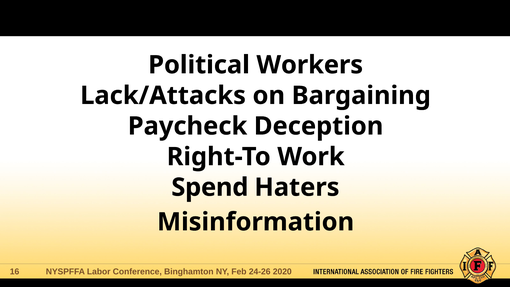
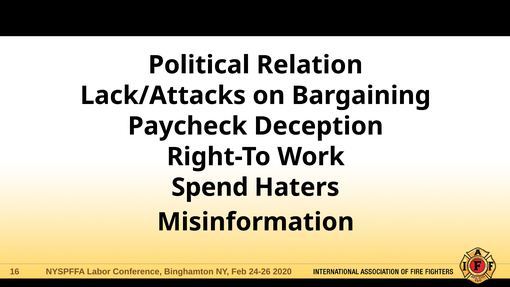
Workers: Workers -> Relation
